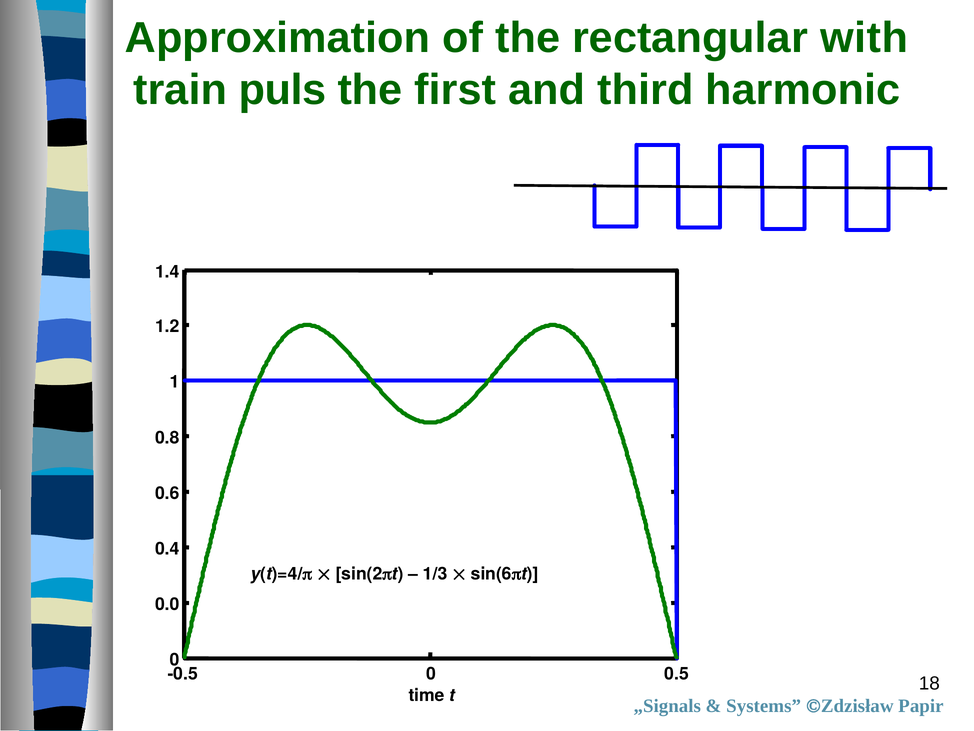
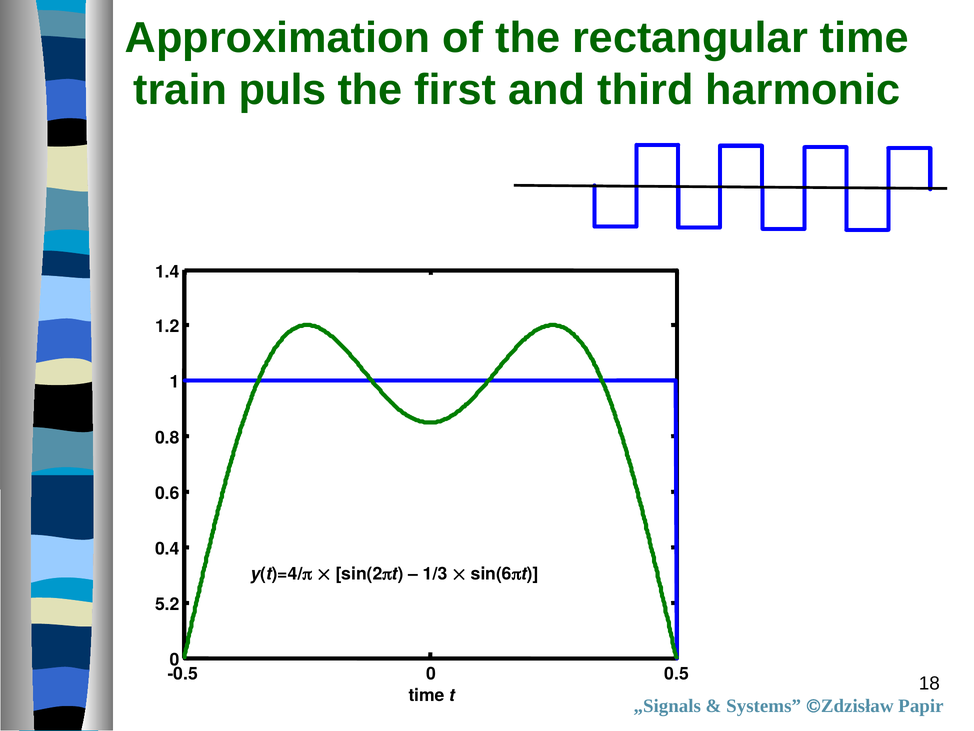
rectangular with: with -> time
0.0: 0.0 -> 5.2
